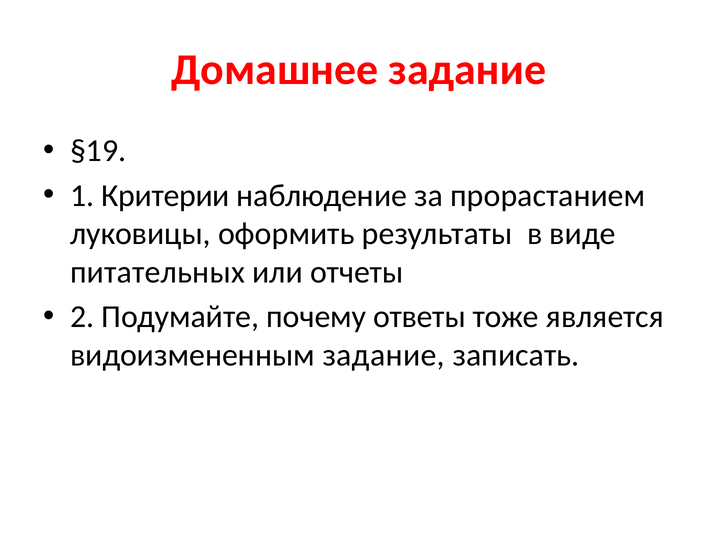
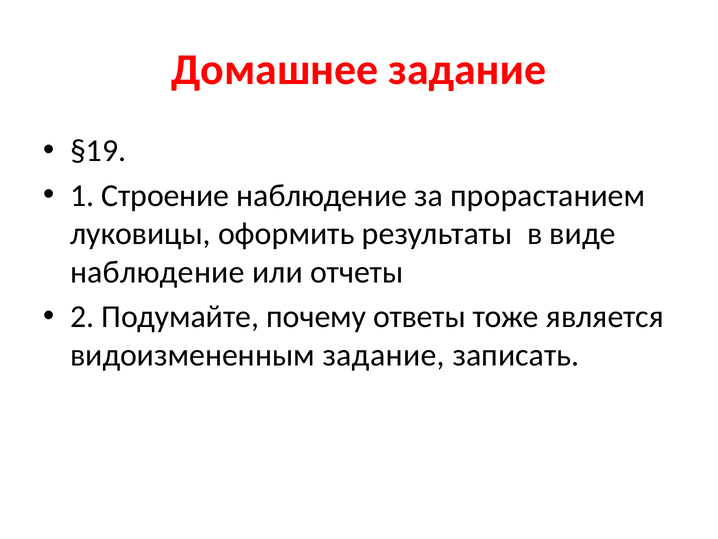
Критерии: Критерии -> Строение
питательных at (157, 272): питательных -> наблюдение
